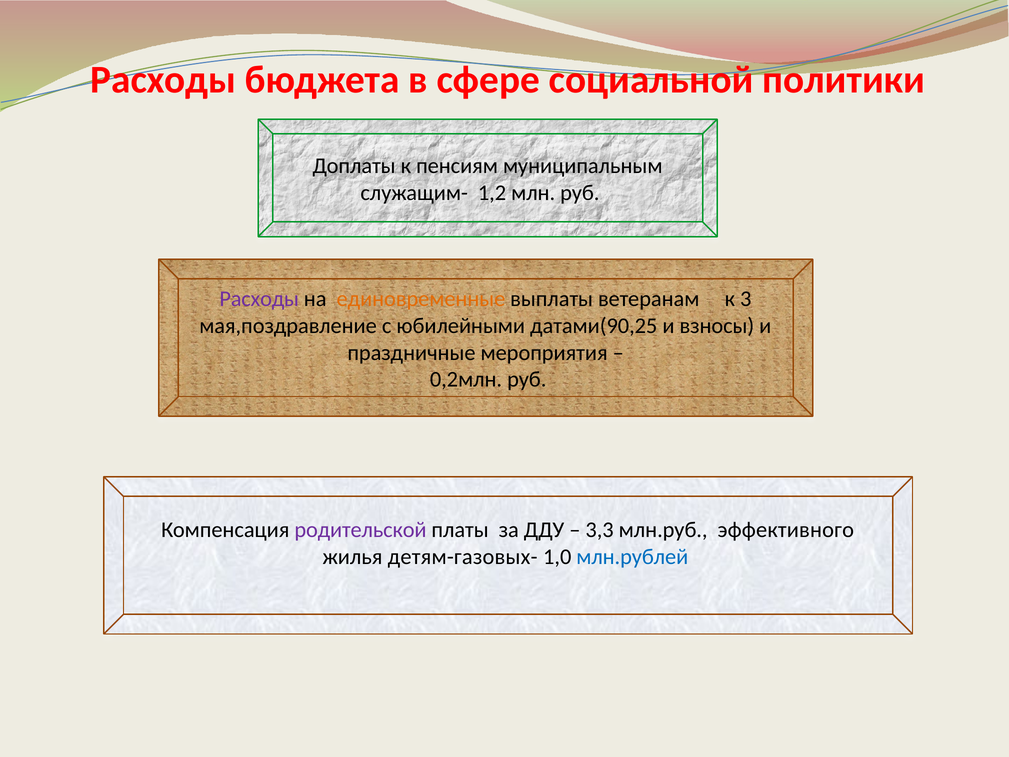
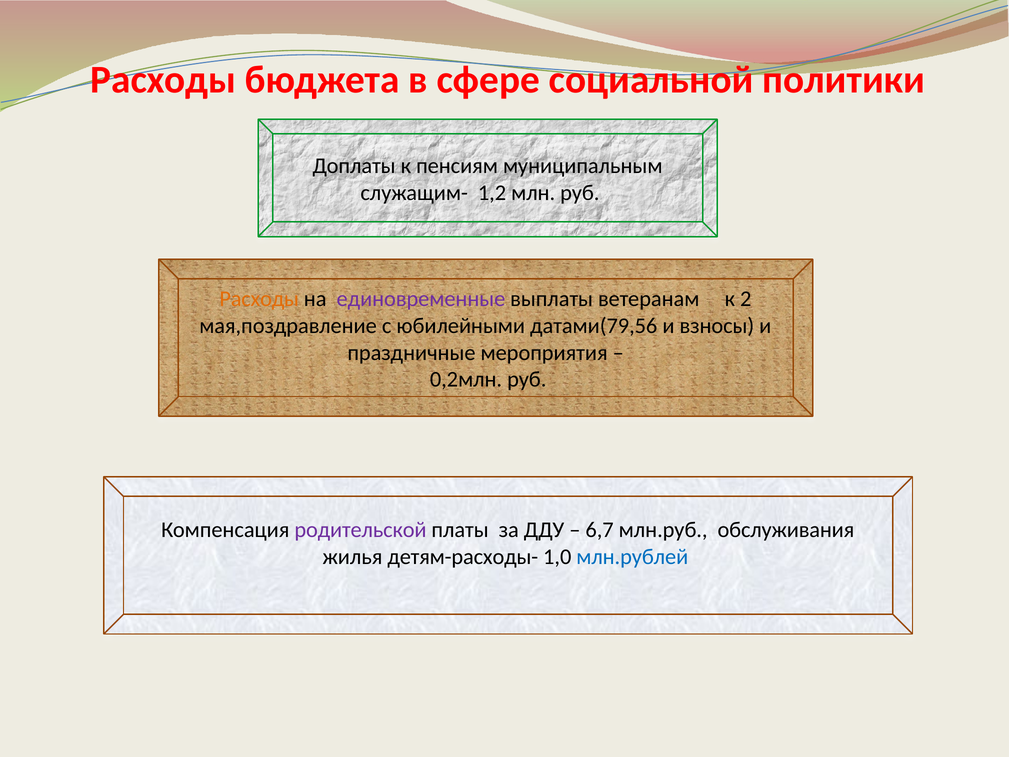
Расходы at (259, 299) colour: purple -> orange
единовременные colour: orange -> purple
3: 3 -> 2
датами(90,25: датами(90,25 -> датами(79,56
3,3: 3,3 -> 6,7
эффективного: эффективного -> обслуживания
детям-газовых-: детям-газовых- -> детям-расходы-
